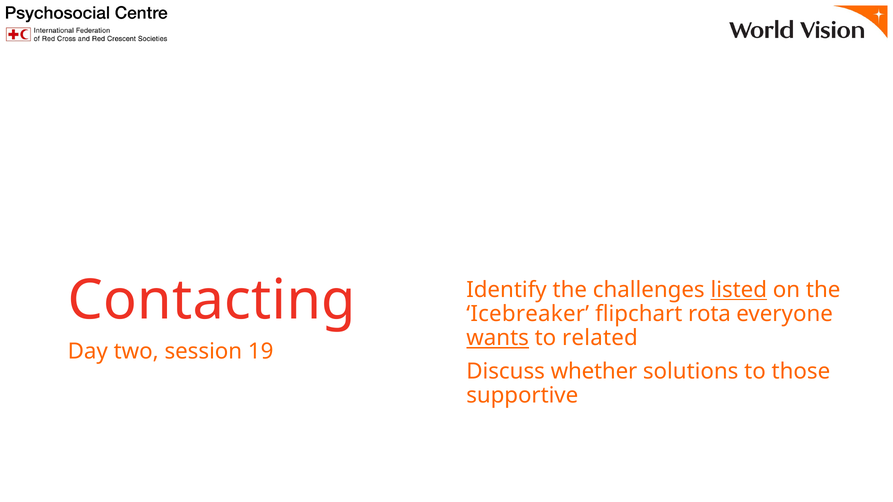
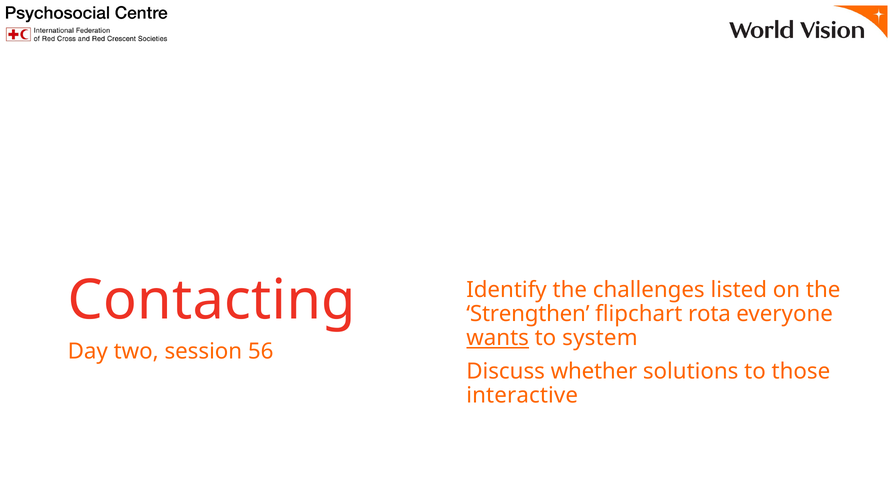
listed underline: present -> none
Icebreaker: Icebreaker -> Strengthen
related: related -> system
19: 19 -> 56
supportive: supportive -> interactive
